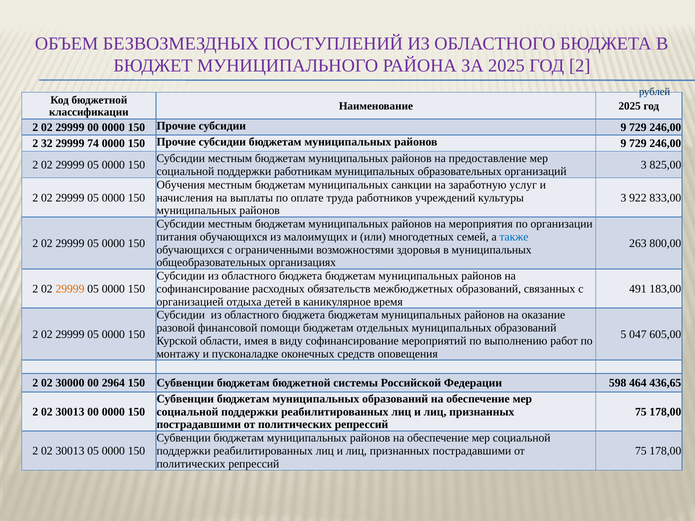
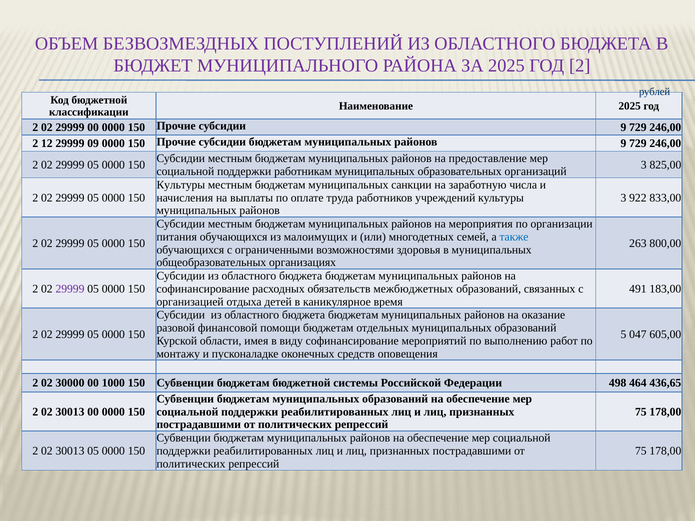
32: 32 -> 12
74: 74 -> 09
Обучения at (181, 185): Обучения -> Культуры
услуг: услуг -> числа
29999 at (70, 289) colour: orange -> purple
2964: 2964 -> 1000
598: 598 -> 498
